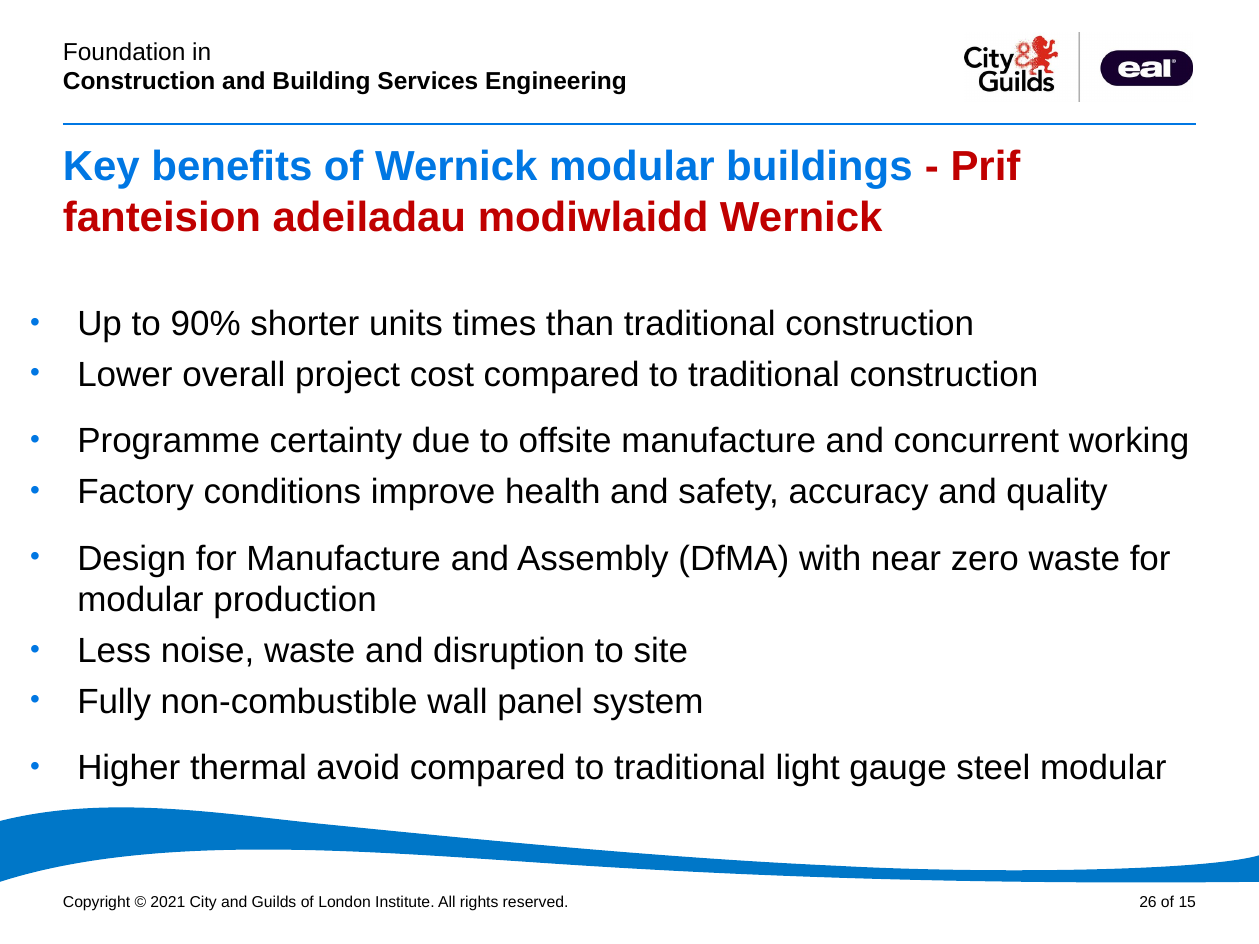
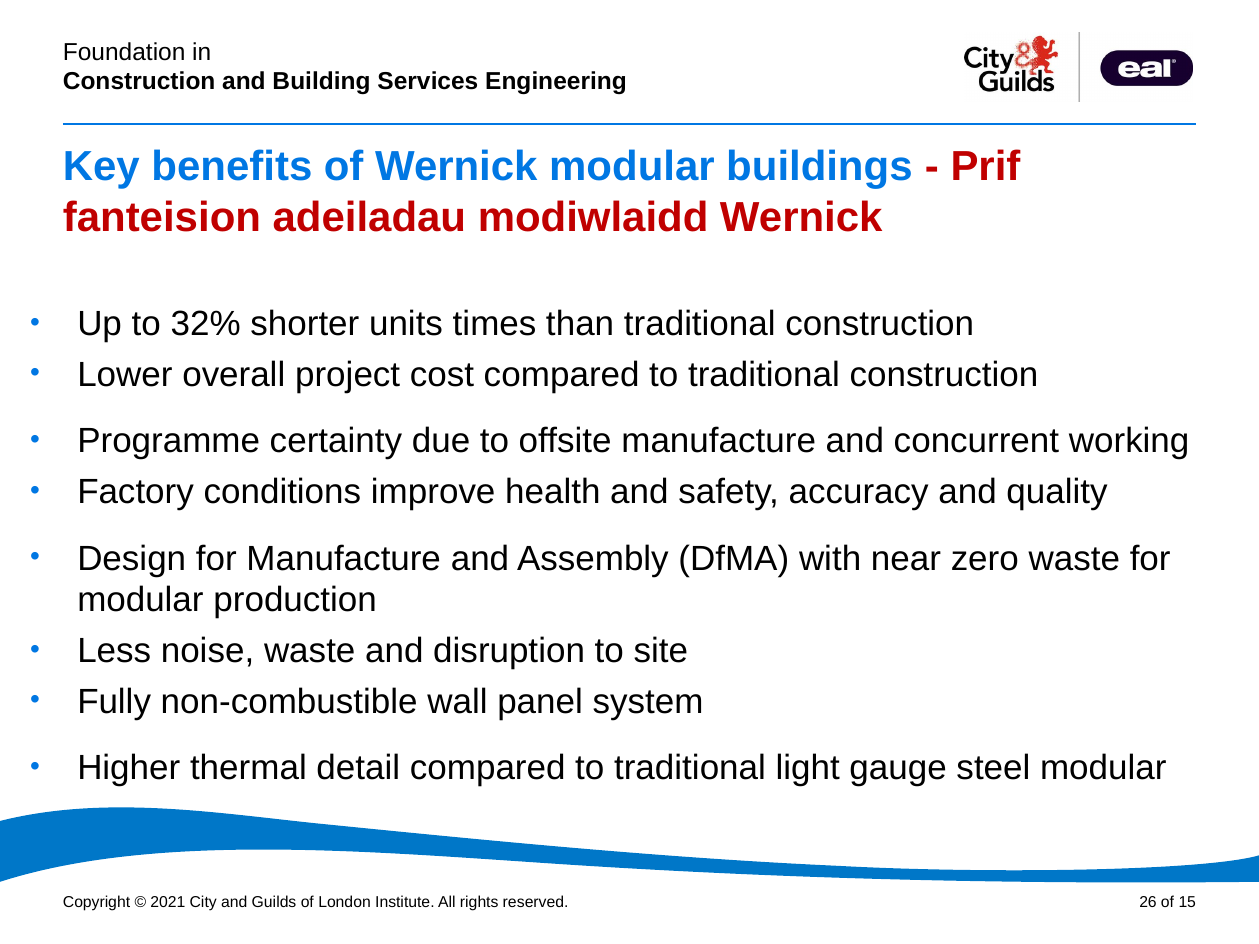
90%: 90% -> 32%
avoid: avoid -> detail
